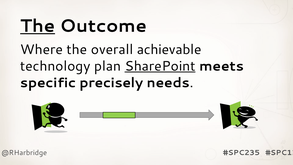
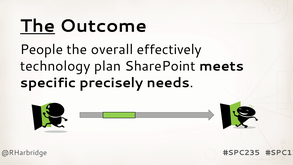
Where: Where -> People
achievable: achievable -> effectively
SharePoint underline: present -> none
